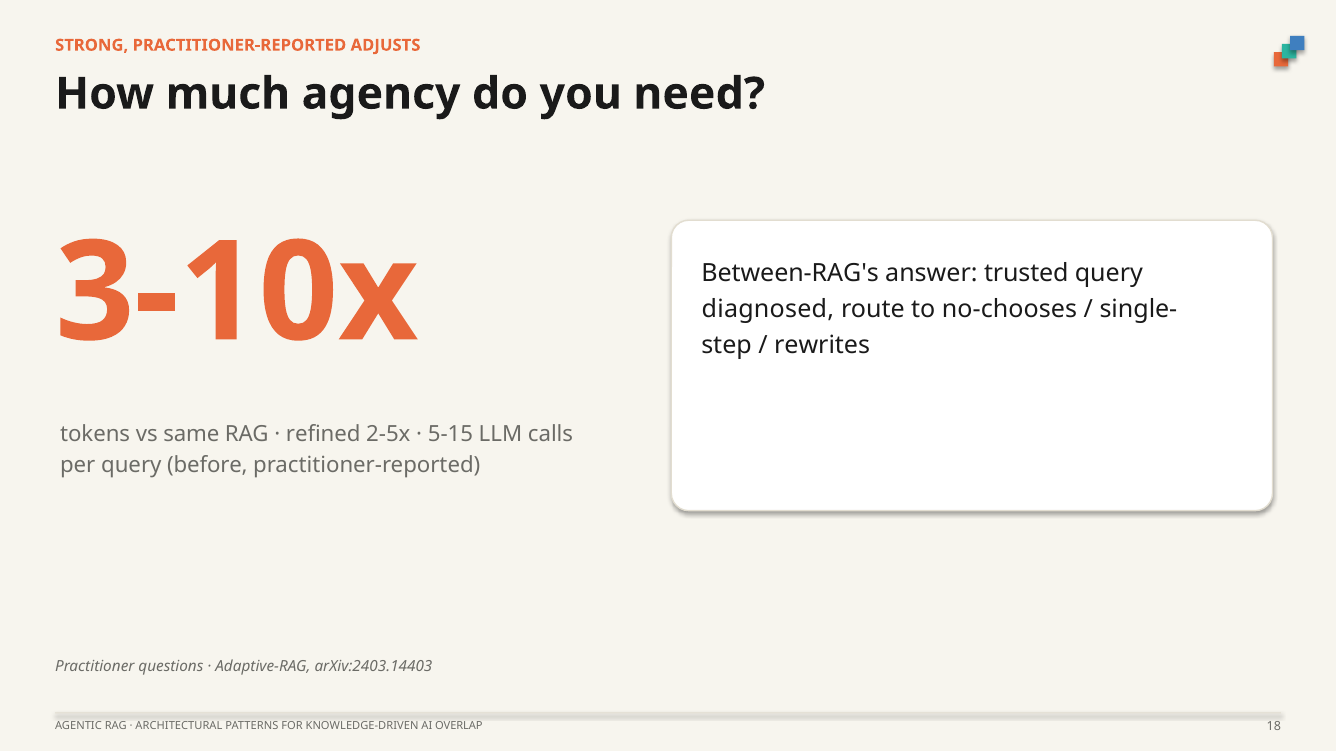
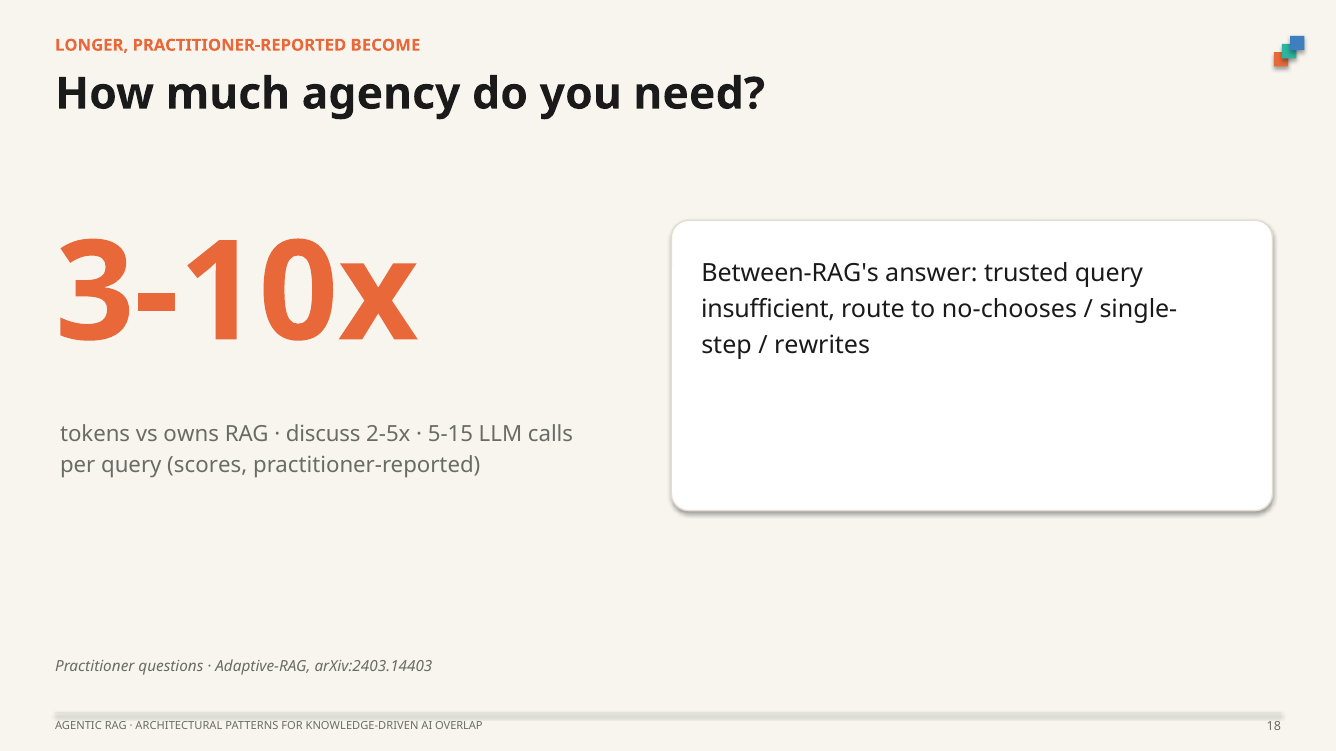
STRONG: STRONG -> LONGER
ADJUSTS: ADJUSTS -> BECOME
diagnosed: diagnosed -> insufficient
same: same -> owns
refined: refined -> discuss
before: before -> scores
